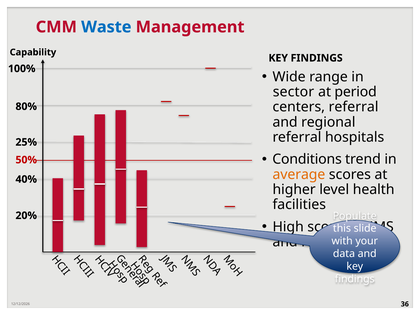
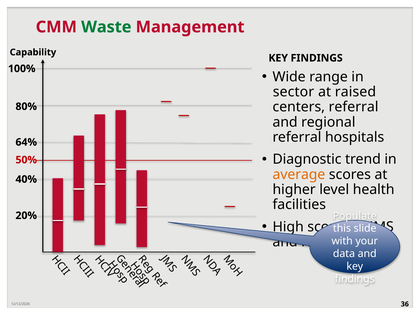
Waste colour: blue -> green
period: period -> raised
25%: 25% -> 64%
Conditions: Conditions -> Diagnostic
